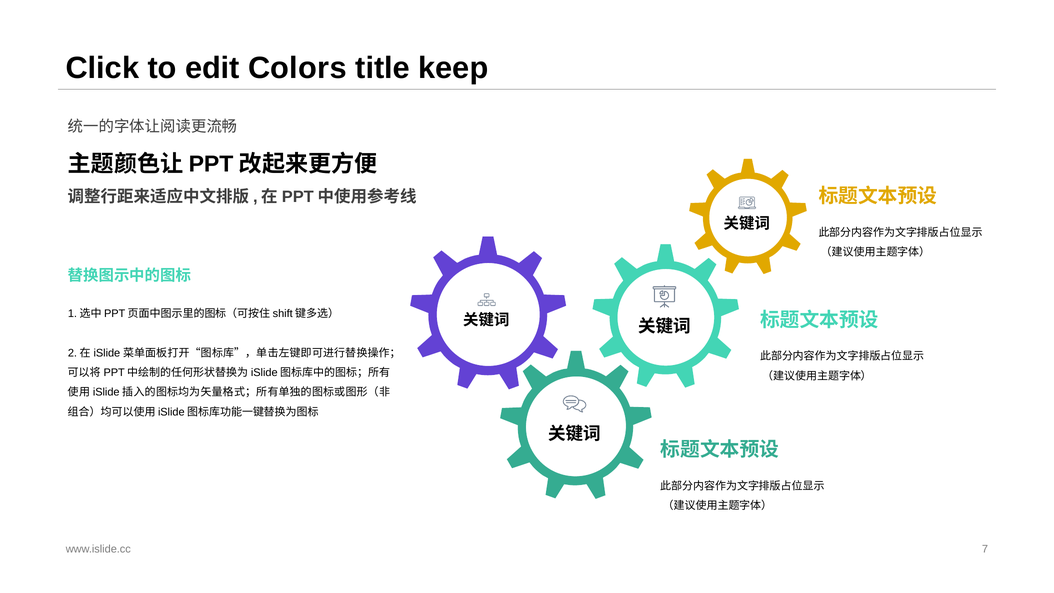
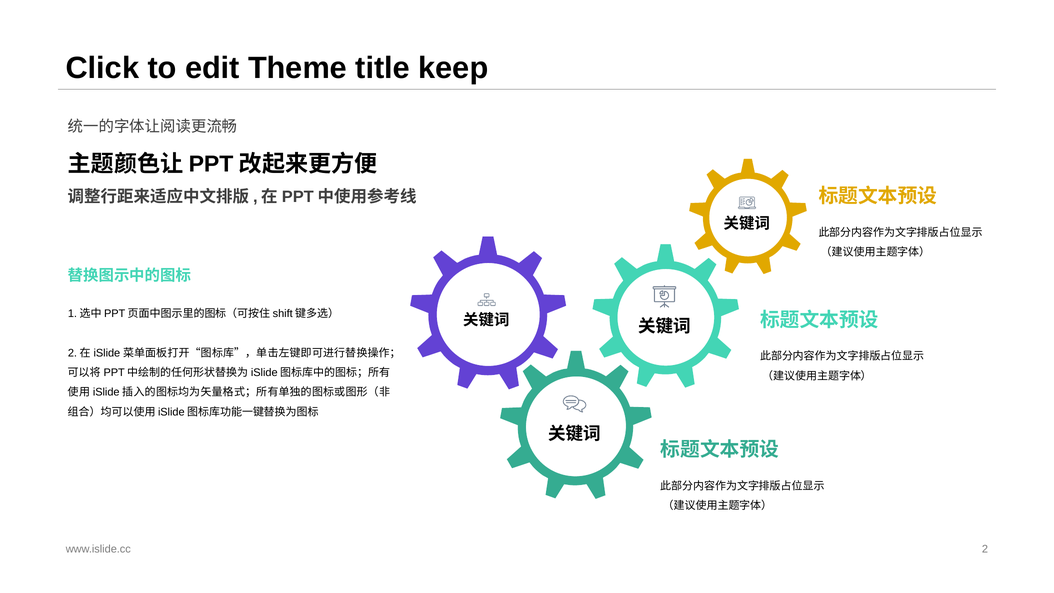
Colors: Colors -> Theme
www.islide.cc 7: 7 -> 2
